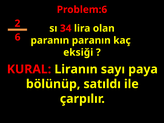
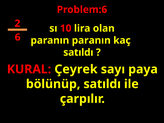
34: 34 -> 10
eksiği at (78, 52): eksiği -> satıldı
Liranın: Liranın -> Çeyrek
